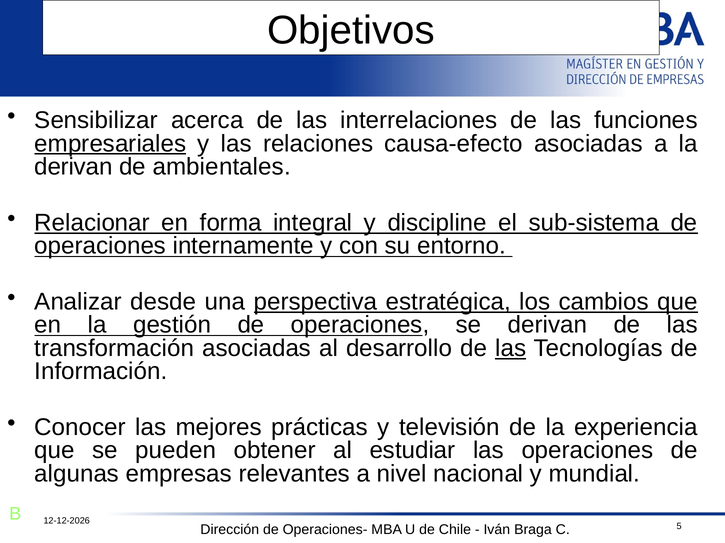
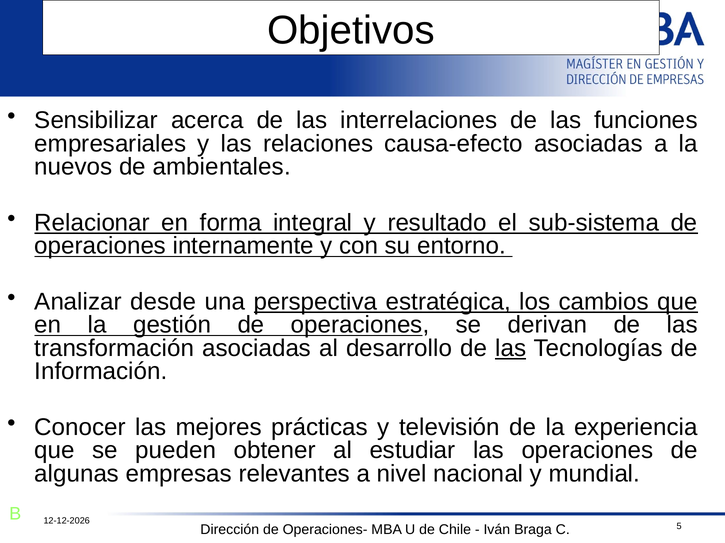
empresariales underline: present -> none
derivan at (73, 167): derivan -> nuevos
discipline: discipline -> resultado
